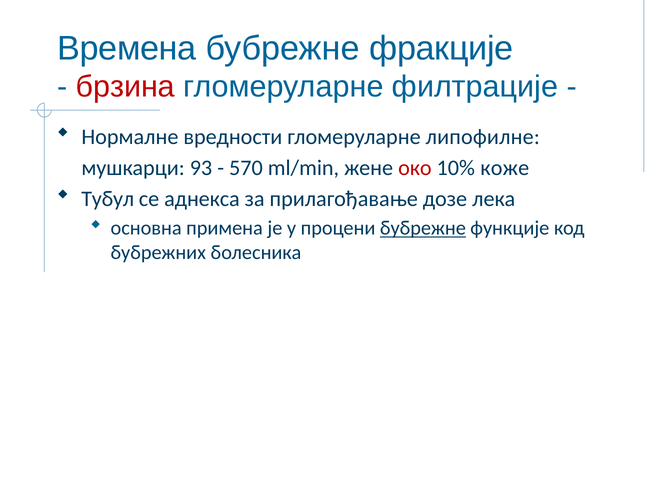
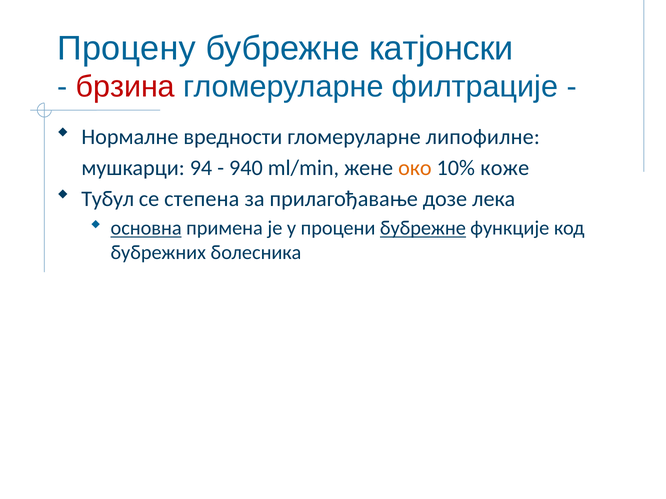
Времена: Времена -> Процену
фракције: фракције -> катјонски
93: 93 -> 94
570: 570 -> 940
око colour: red -> orange
аднекса: аднекса -> степена
основна underline: none -> present
